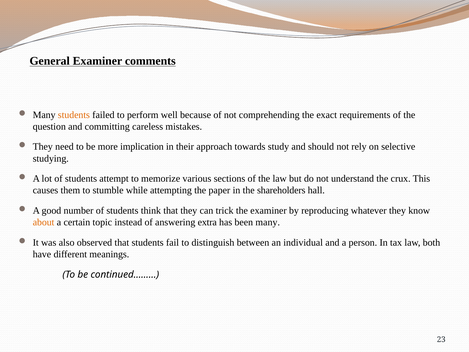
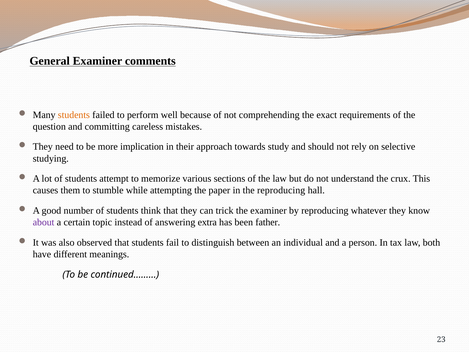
the shareholders: shareholders -> reproducing
about colour: orange -> purple
been many: many -> father
